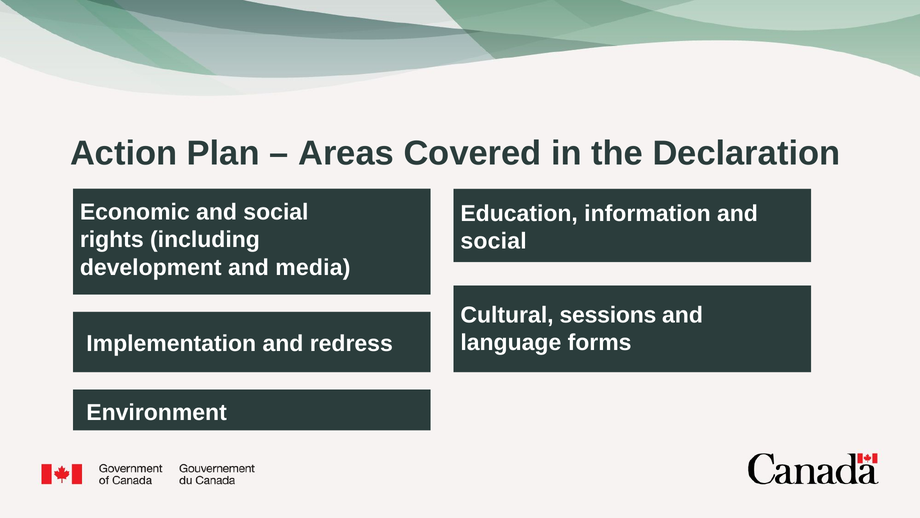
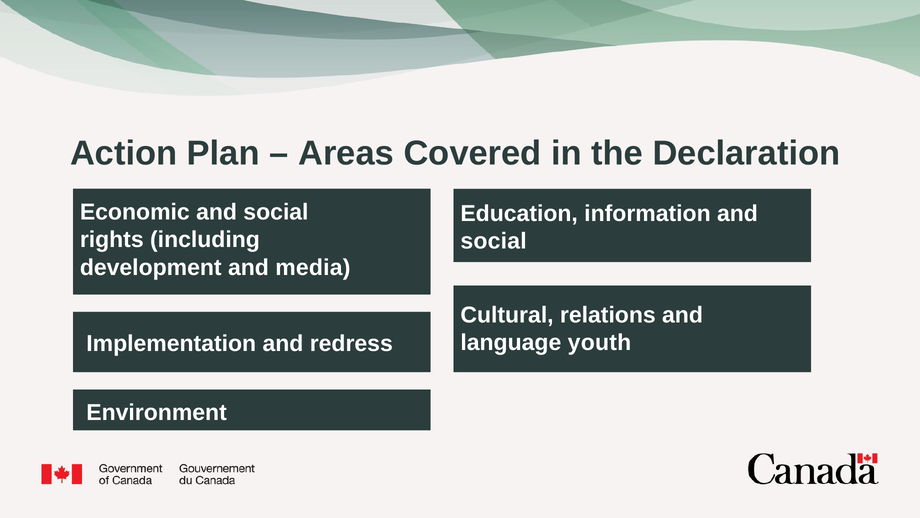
sessions: sessions -> relations
forms: forms -> youth
